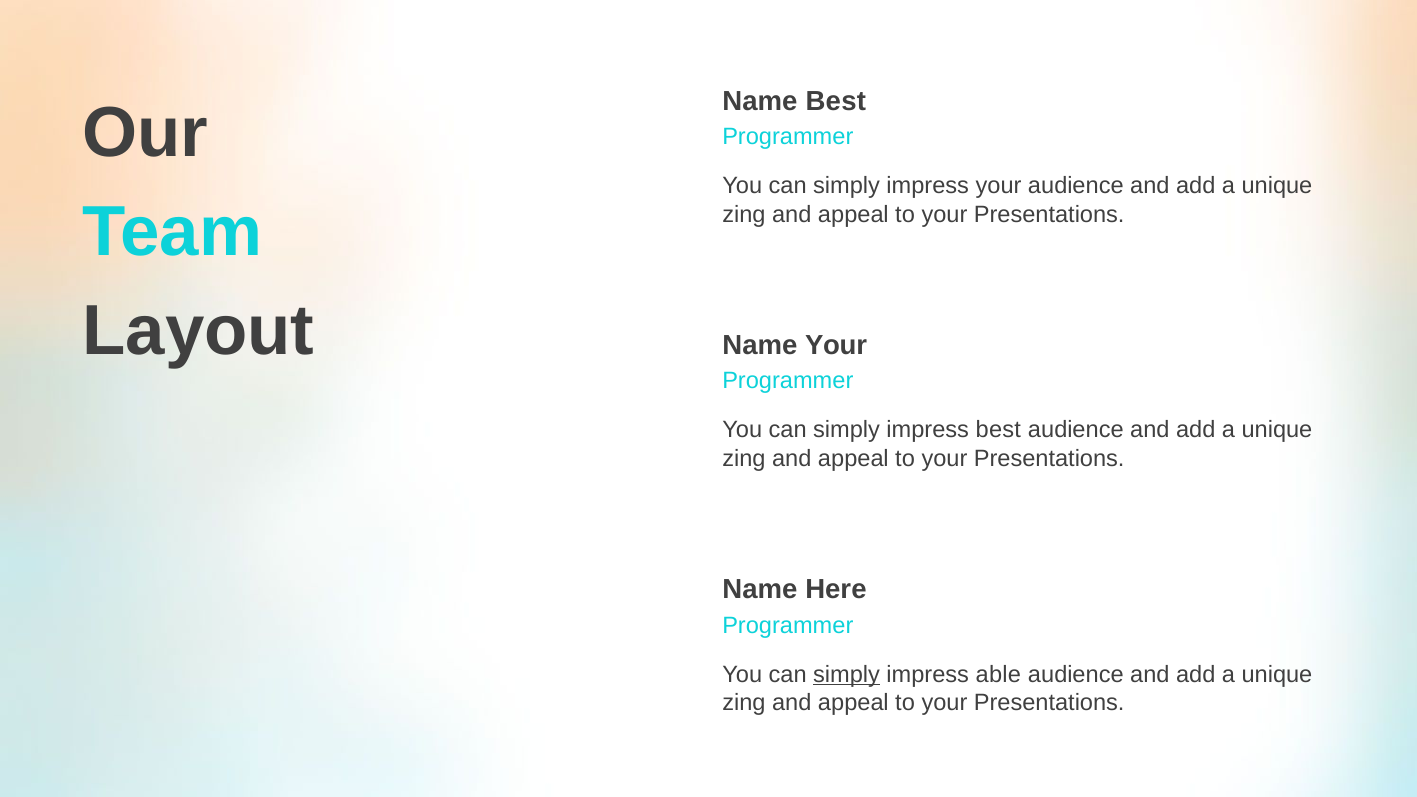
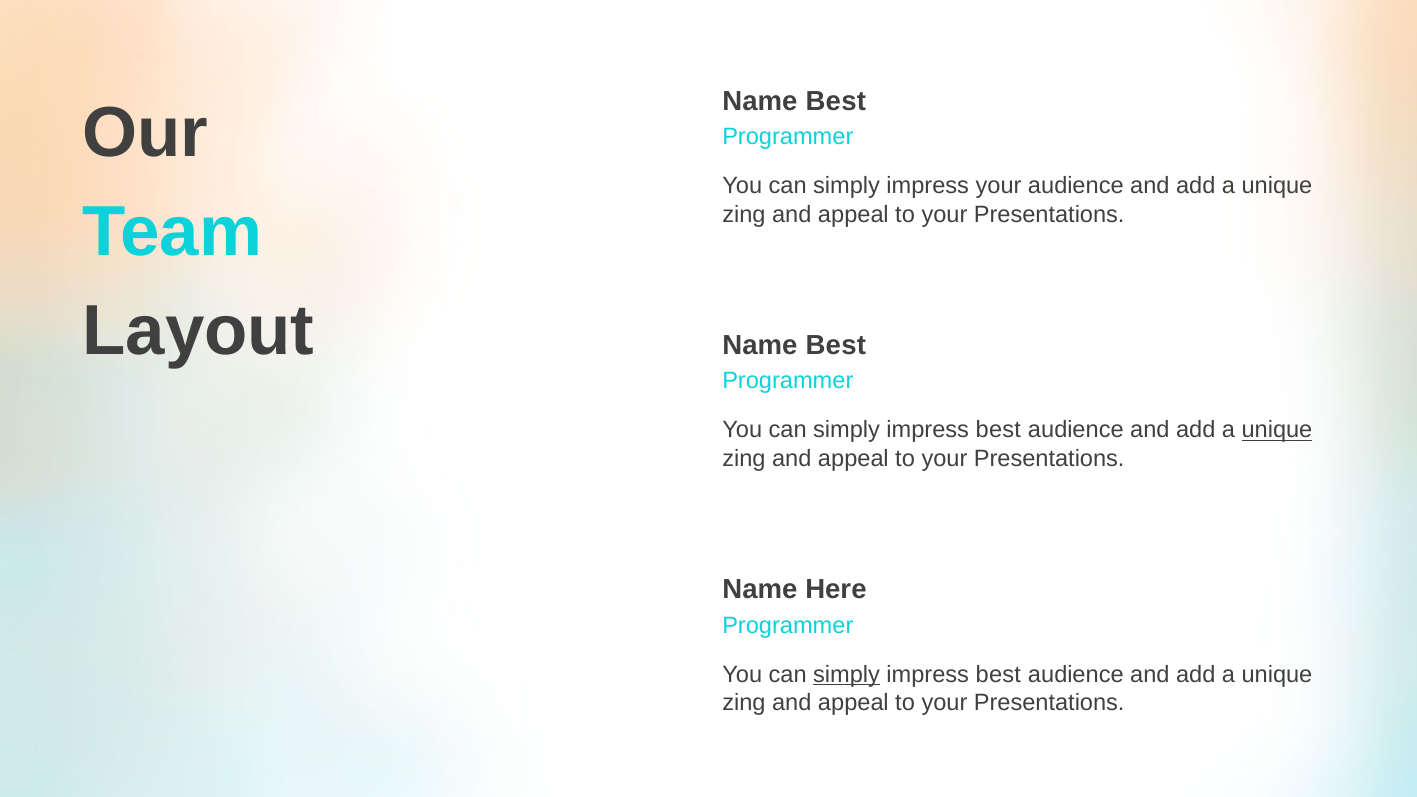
Your at (836, 345): Your -> Best
unique at (1277, 430) underline: none -> present
able at (998, 674): able -> best
